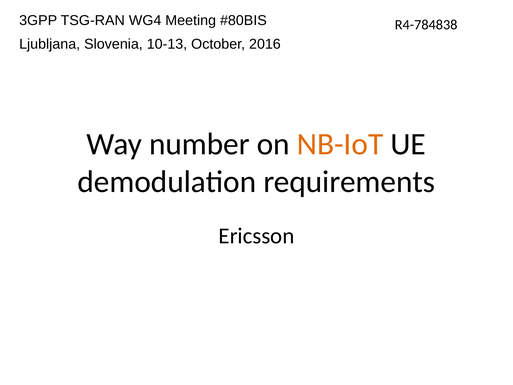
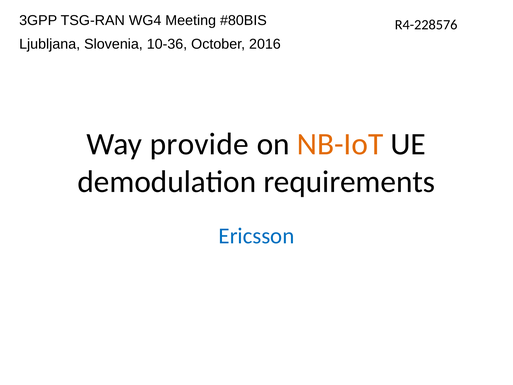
R4-784838: R4-784838 -> R4-228576
10-13: 10-13 -> 10-36
number: number -> provide
Ericsson colour: black -> blue
